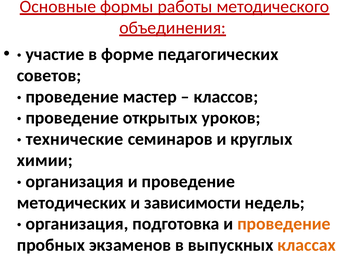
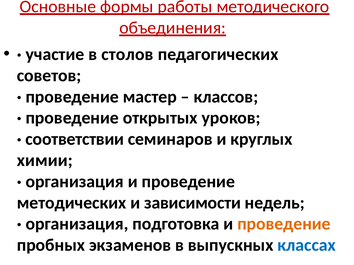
форме: форме -> столов
технические: технические -> соответствии
классах colour: orange -> blue
